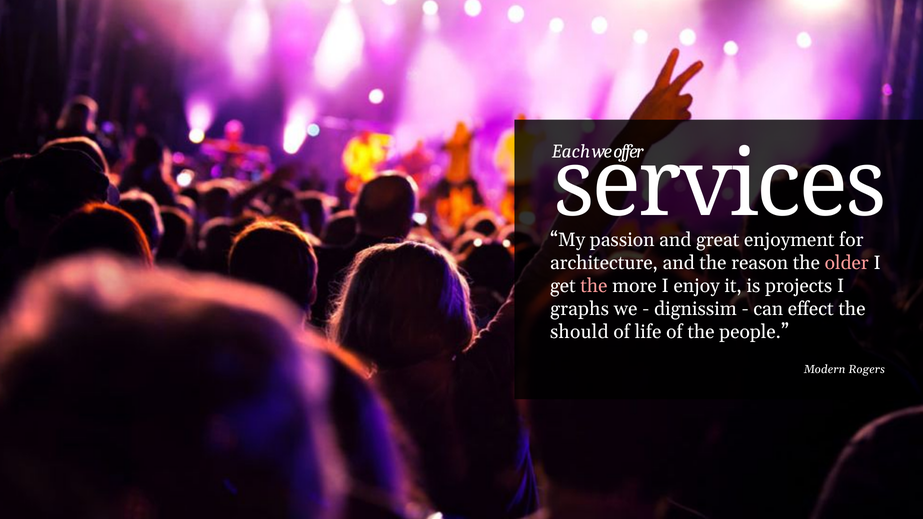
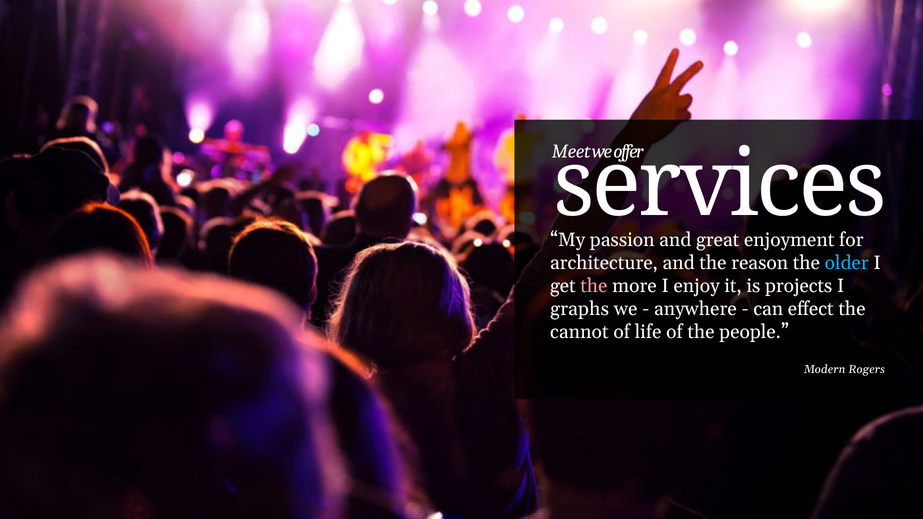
Each: Each -> Meet
older colour: pink -> light blue
dignissim: dignissim -> anywhere
should: should -> cannot
